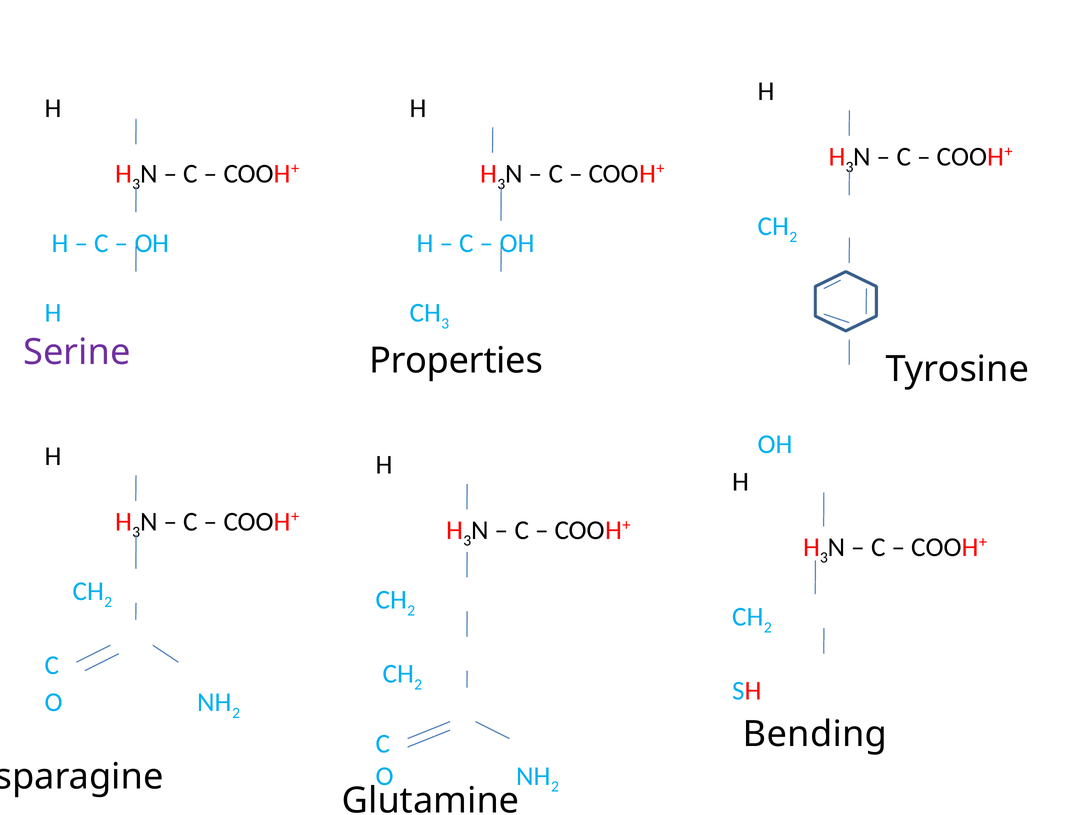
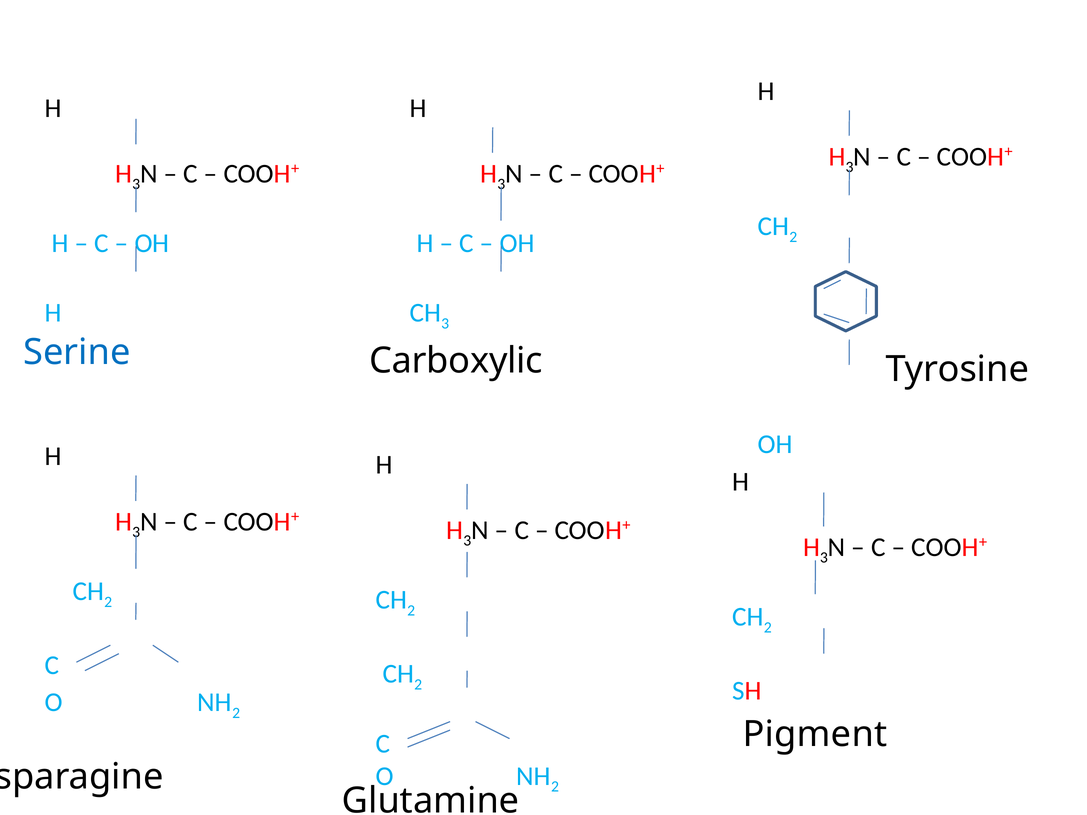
Serine colour: purple -> blue
Properties: Properties -> Carboxylic
Bending: Bending -> Pigment
